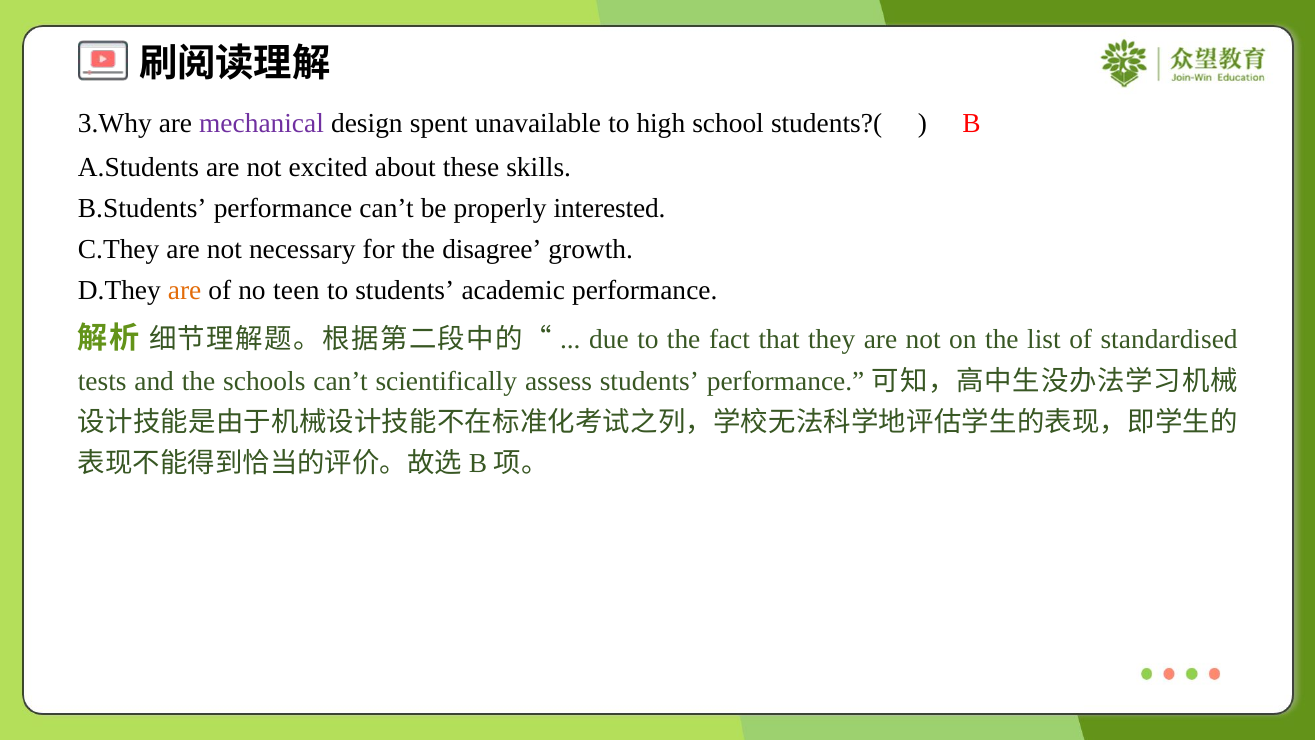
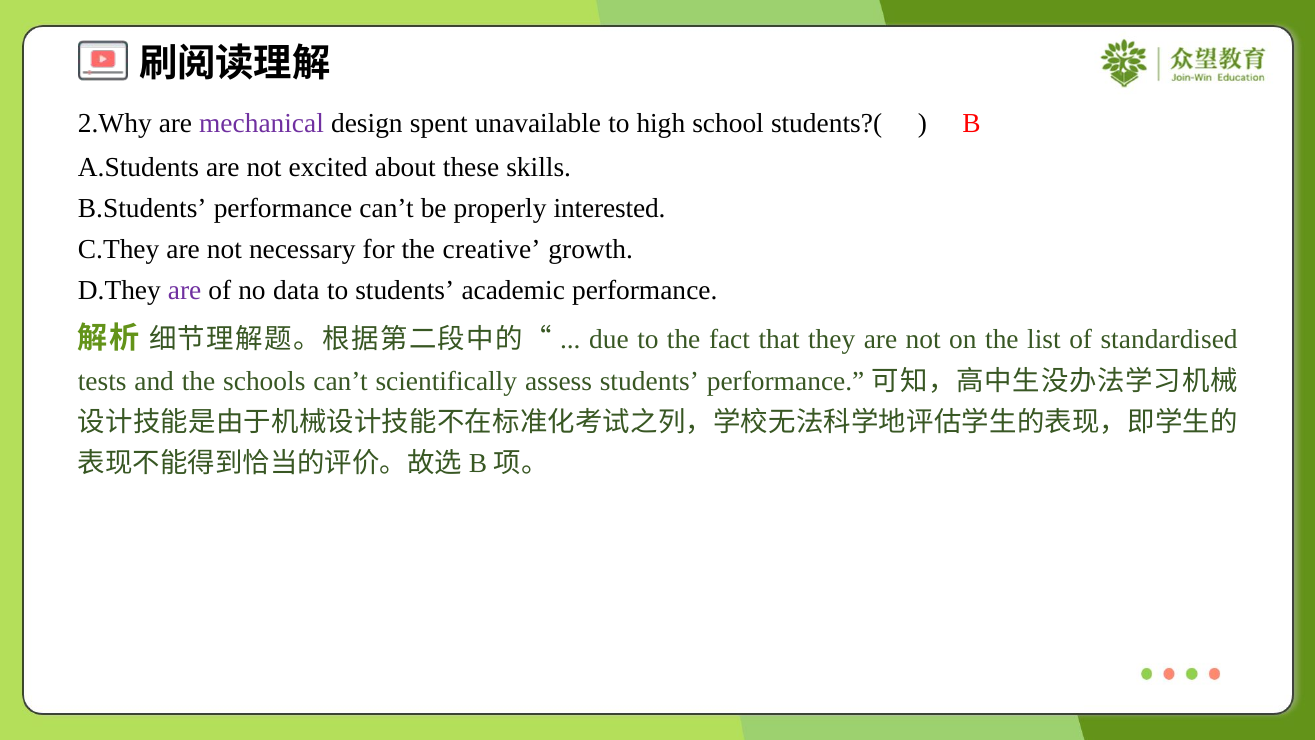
3.Why: 3.Why -> 2.Why
disagree: disagree -> creative
are at (185, 290) colour: orange -> purple
teen: teen -> data
